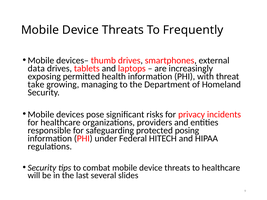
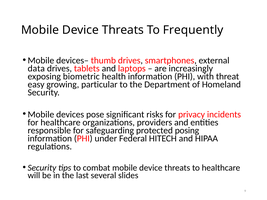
permitted: permitted -> biometric
take: take -> easy
managing: managing -> particular
